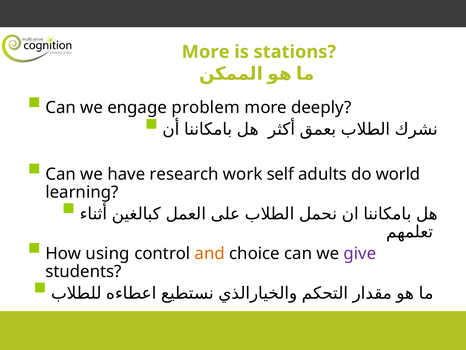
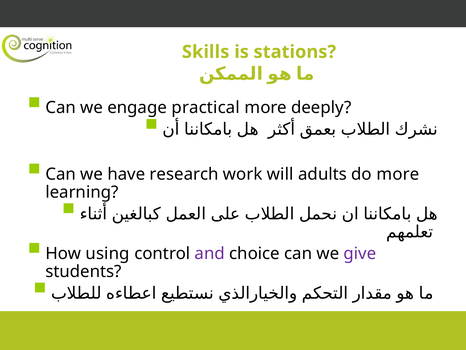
More at (206, 52): More -> Skills
problem: problem -> practical
self: self -> will
do world: world -> more
and colour: orange -> purple
